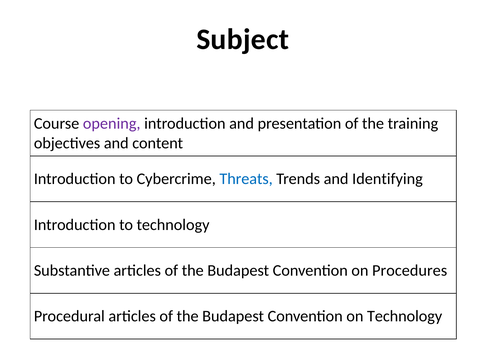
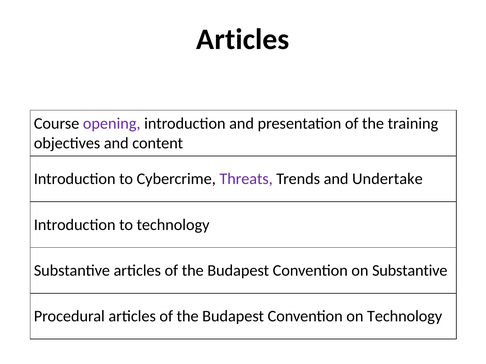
Subject at (243, 40): Subject -> Articles
Threats colour: blue -> purple
Identifying: Identifying -> Undertake
on Procedures: Procedures -> Substantive
